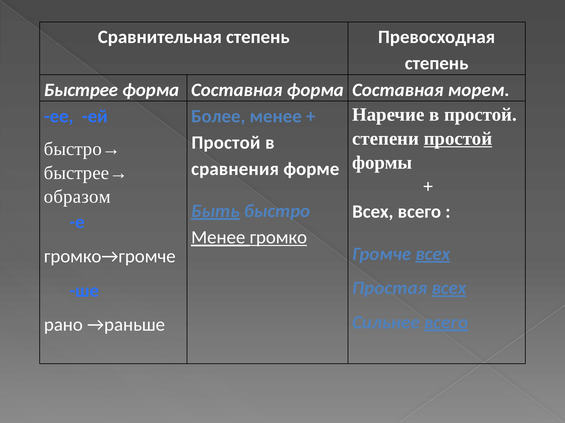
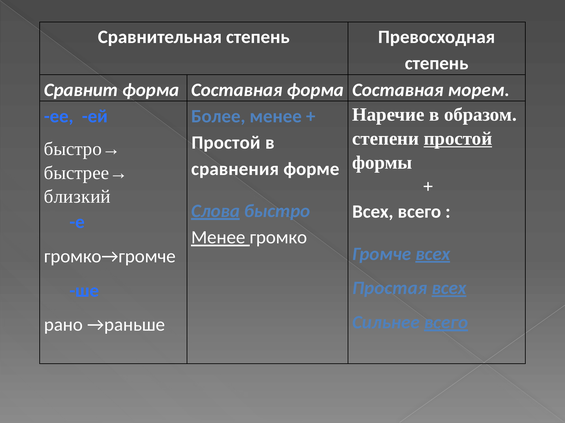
Быстрее: Быстрее -> Сравнит
в простой: простой -> образом
образом: образом -> близкий
Быть: Быть -> Слова
громко underline: present -> none
